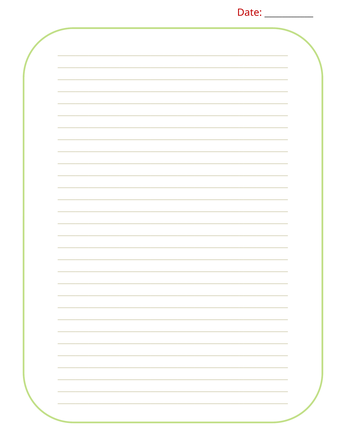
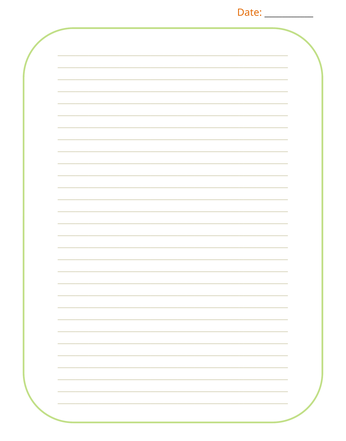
Date colour: red -> orange
